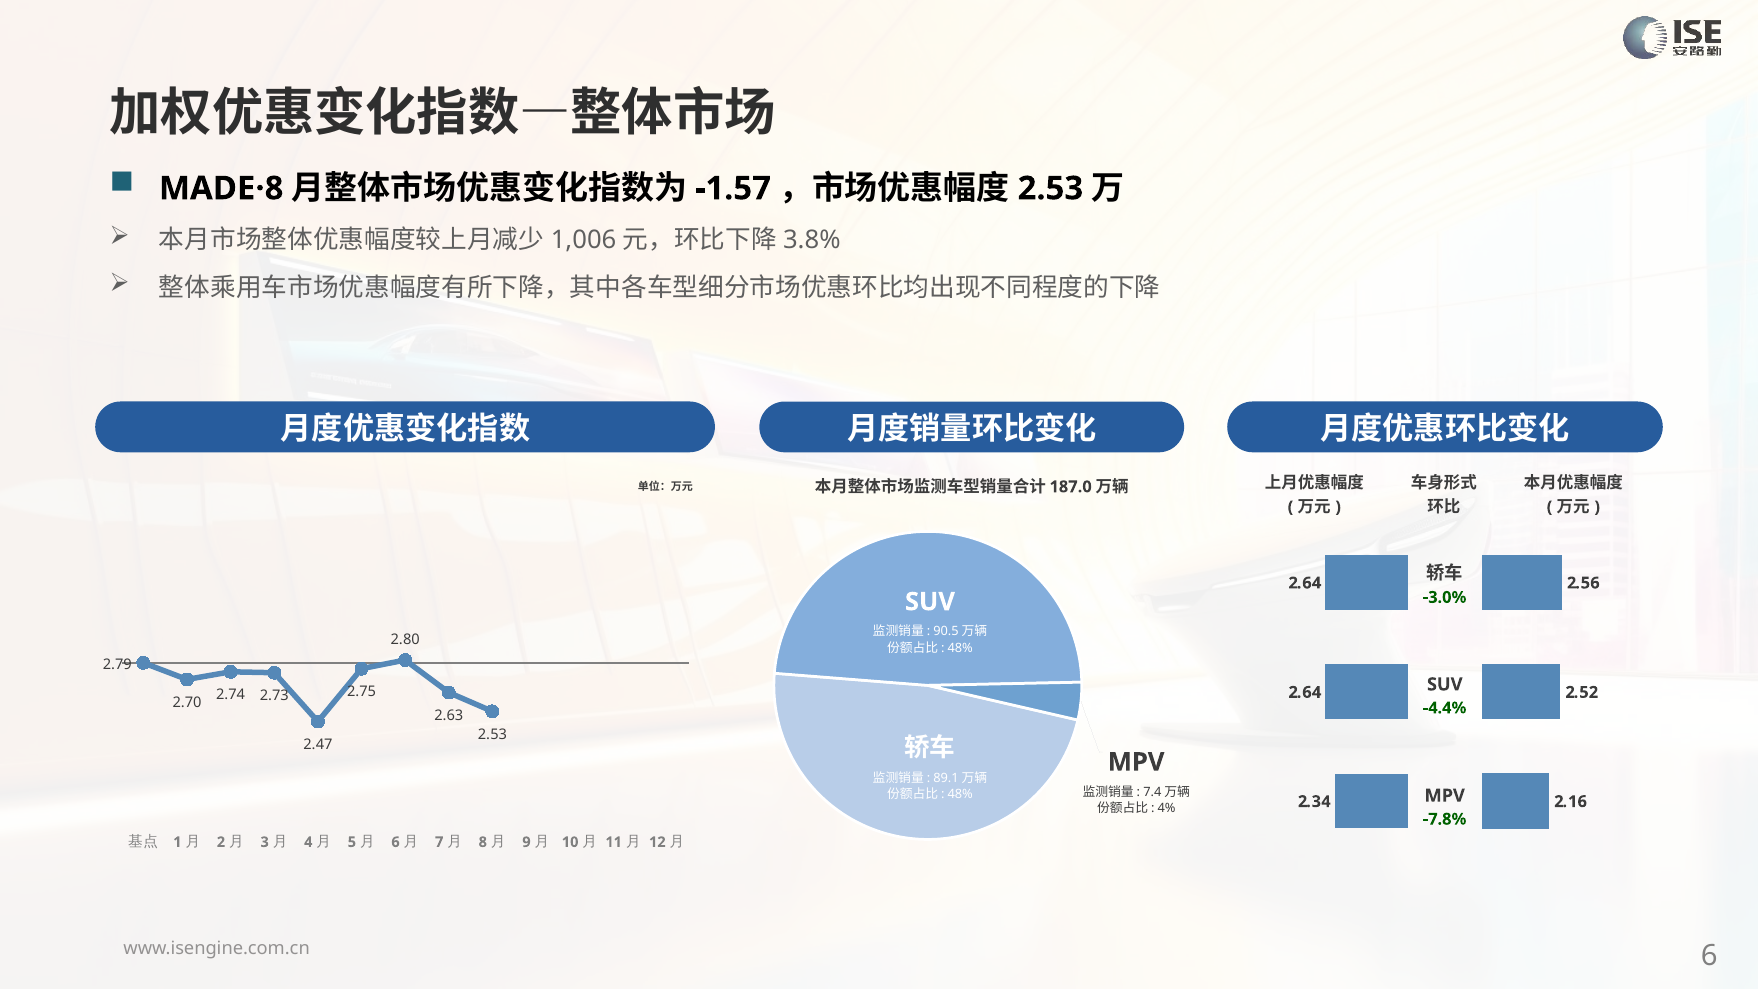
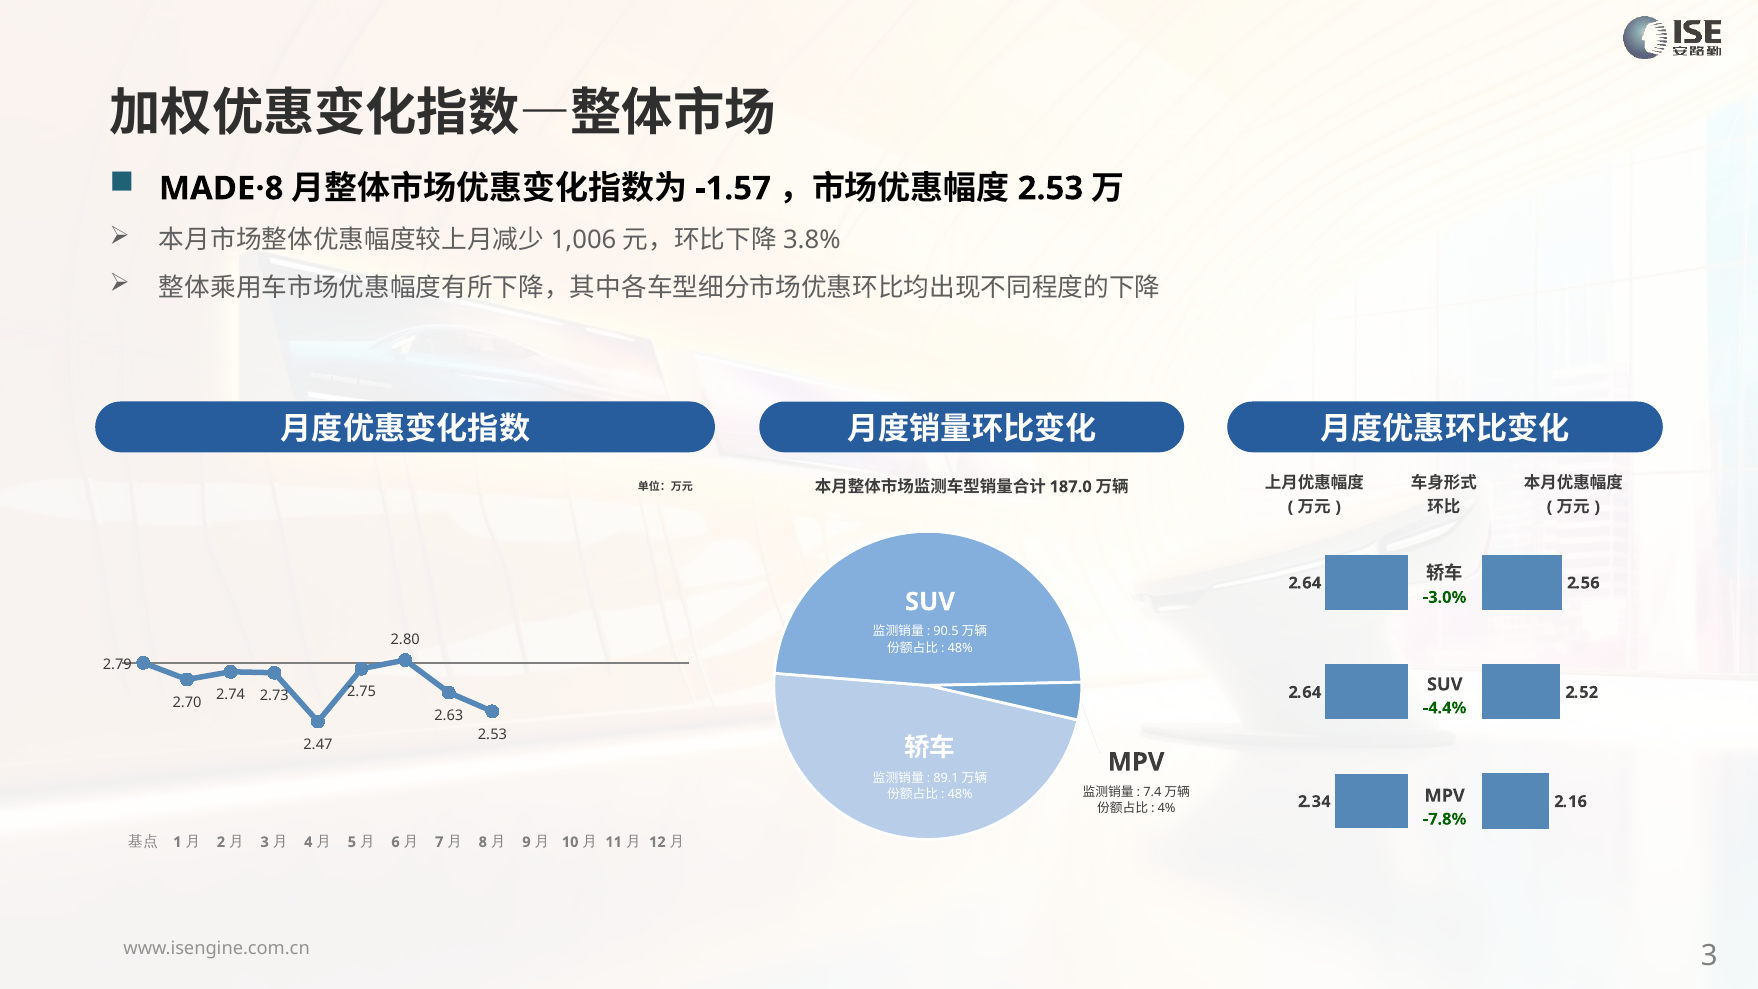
6 at (1709, 955): 6 -> 3
